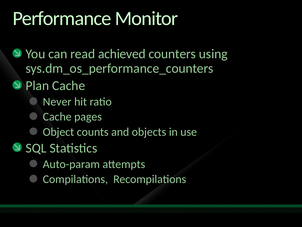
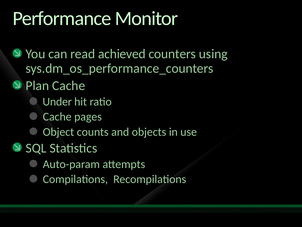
Never: Never -> Under
